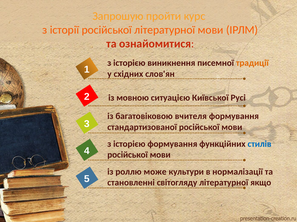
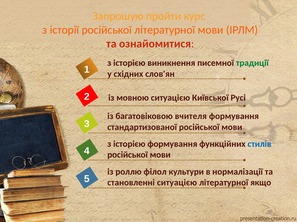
традиції colour: orange -> green
може: може -> філол
становленні світогляду: світогляду -> ситуацією
